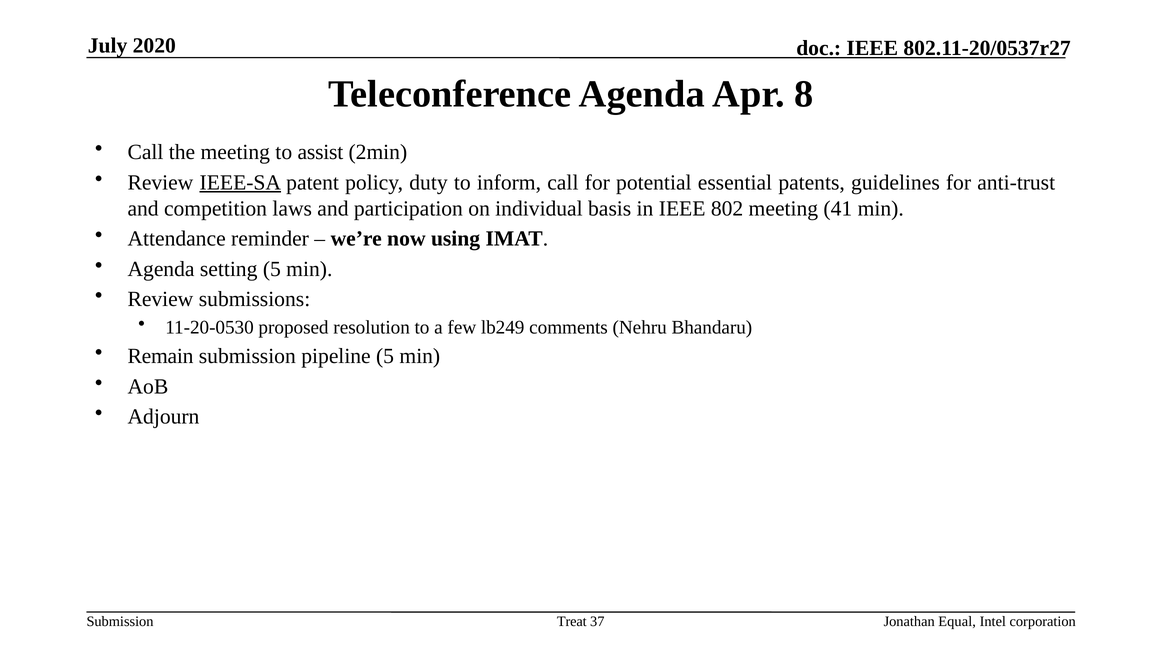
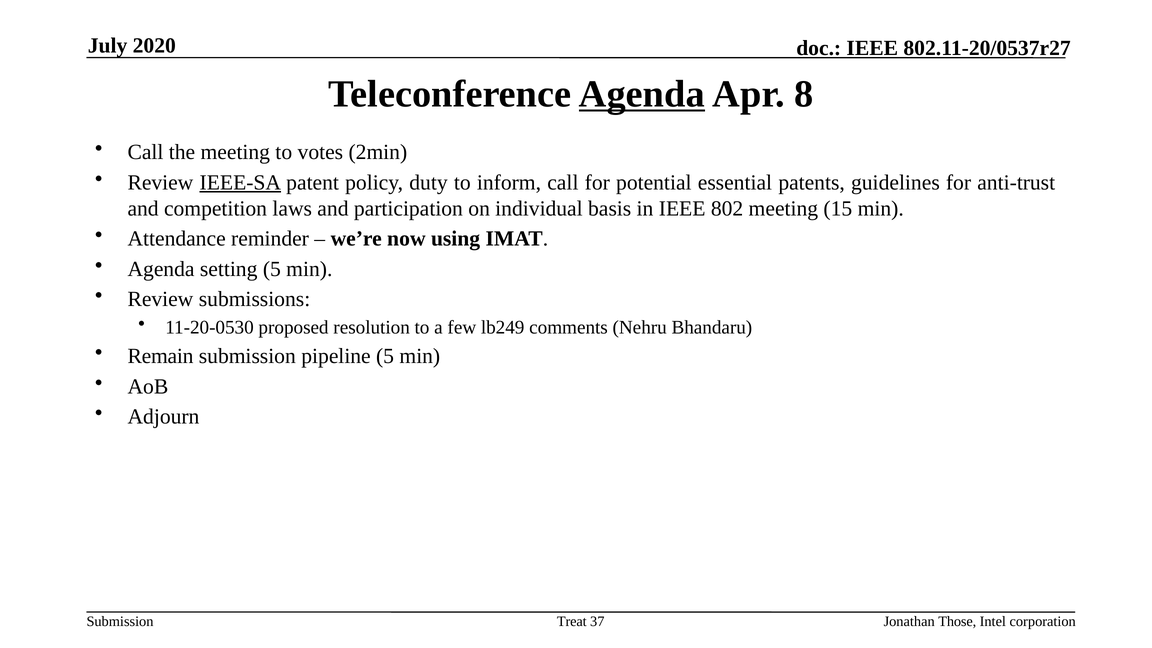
Agenda at (642, 94) underline: none -> present
assist: assist -> votes
41: 41 -> 15
Equal: Equal -> Those
